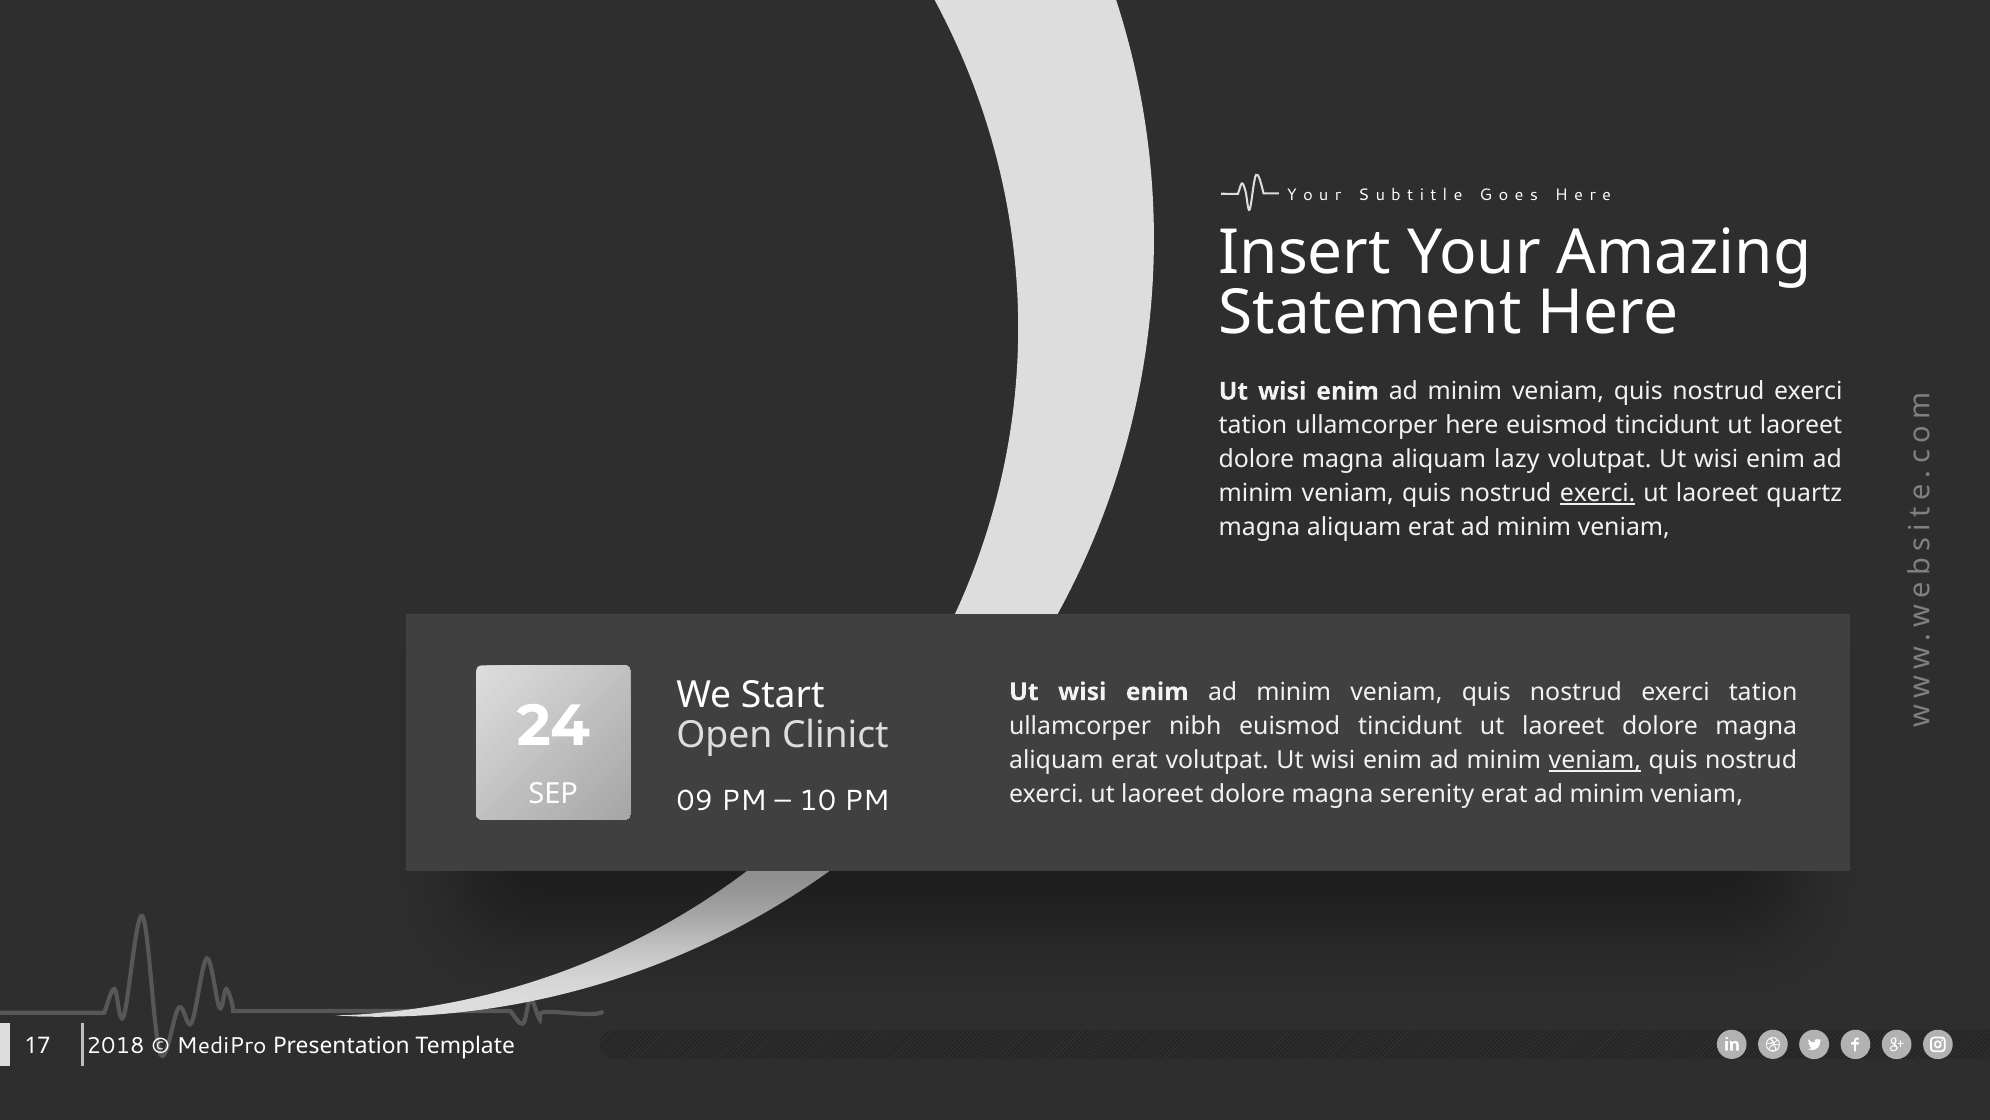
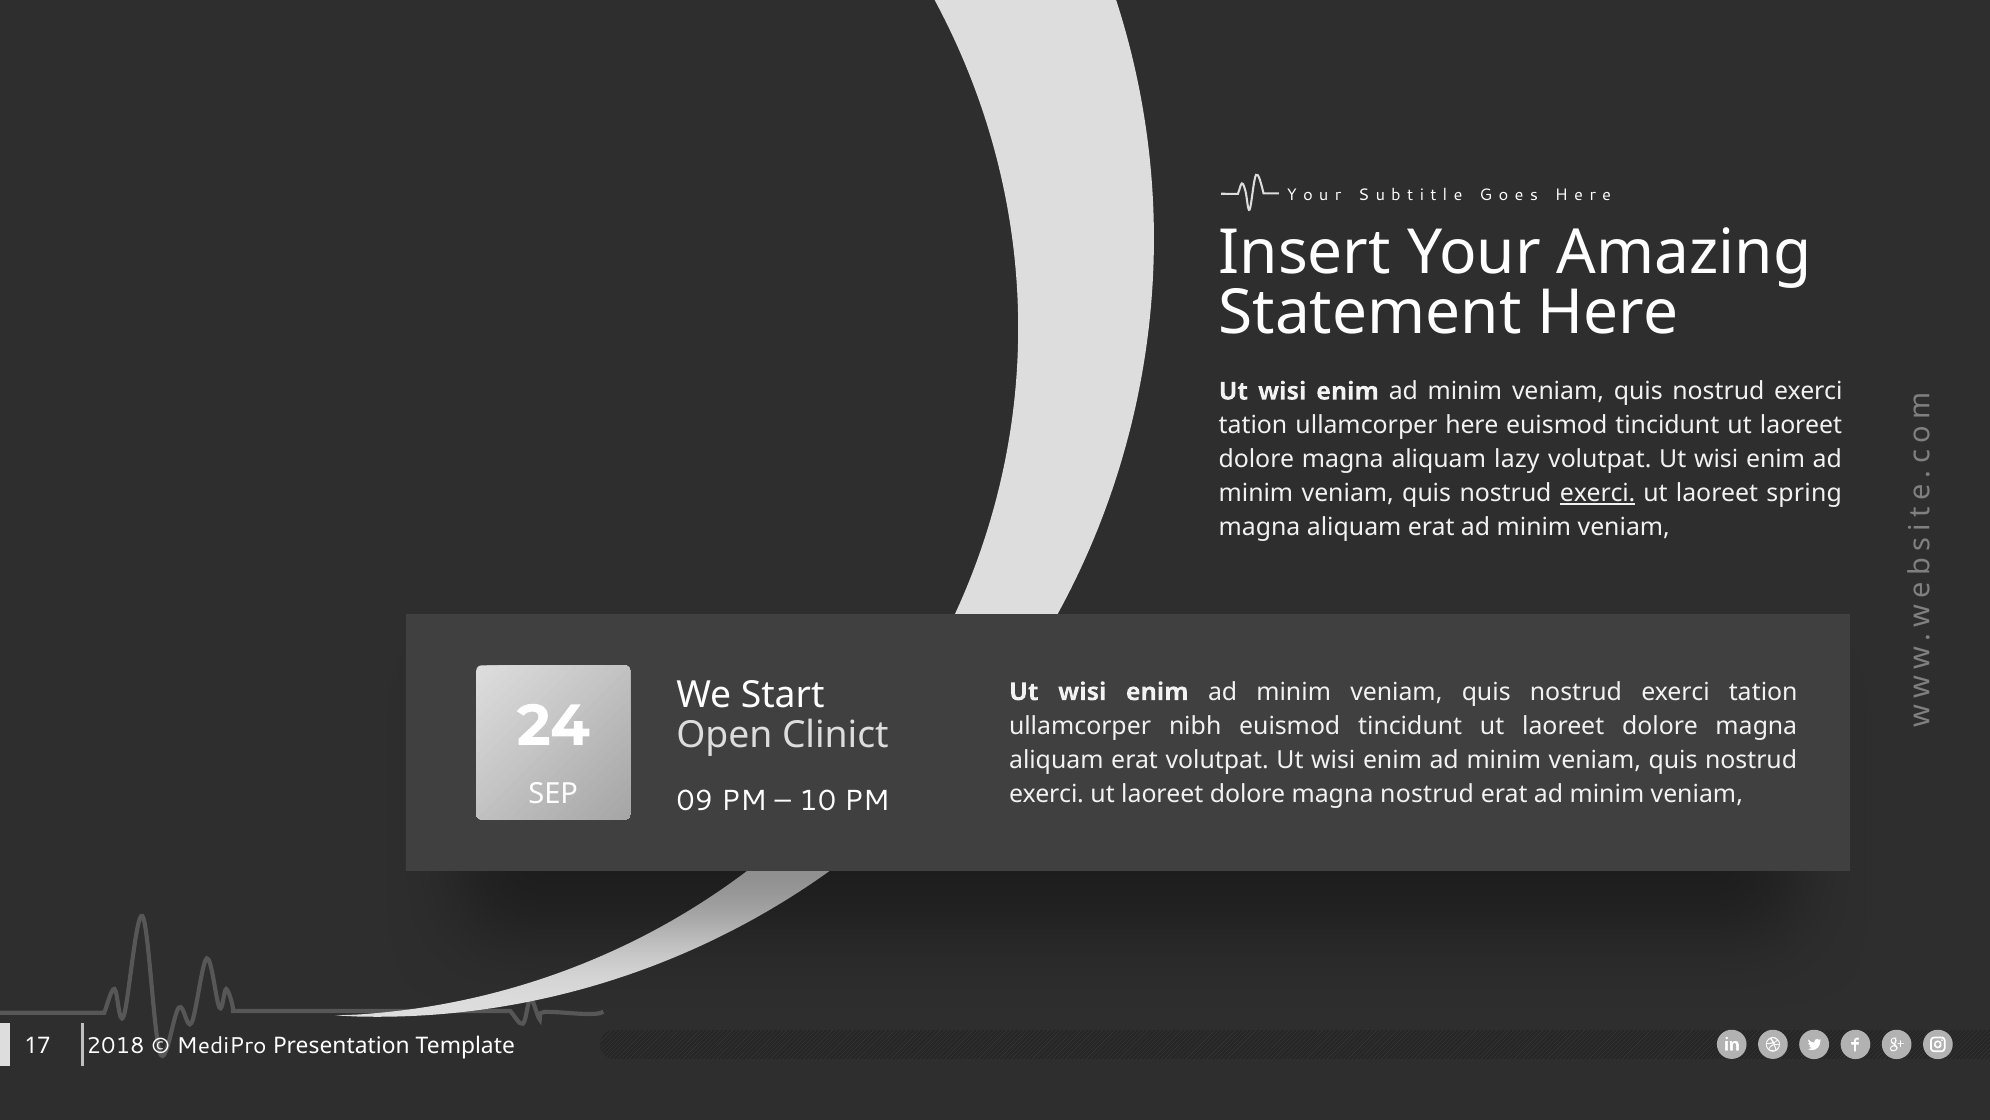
quartz: quartz -> spring
veniam at (1595, 760) underline: present -> none
magna serenity: serenity -> nostrud
